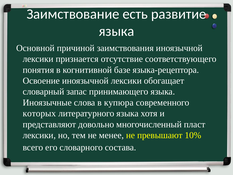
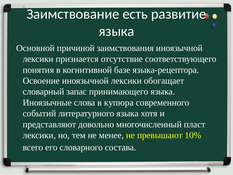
которых: которых -> событий
